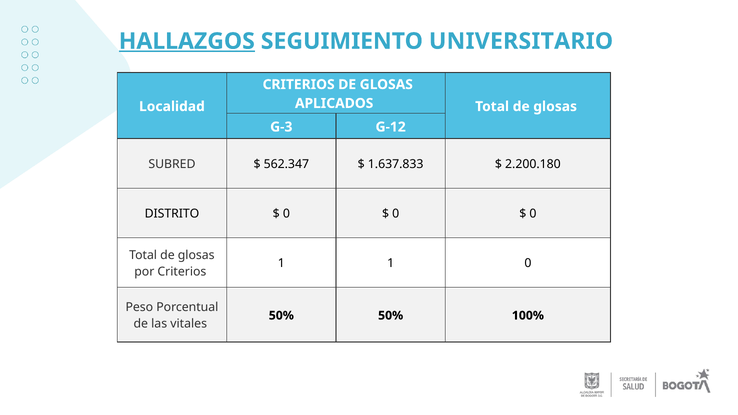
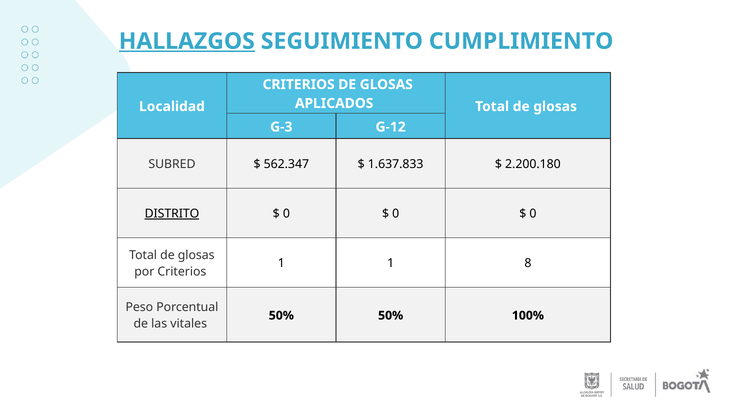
UNIVERSITARIO: UNIVERSITARIO -> CUMPLIMIENTO
DISTRITO underline: none -> present
1 0: 0 -> 8
